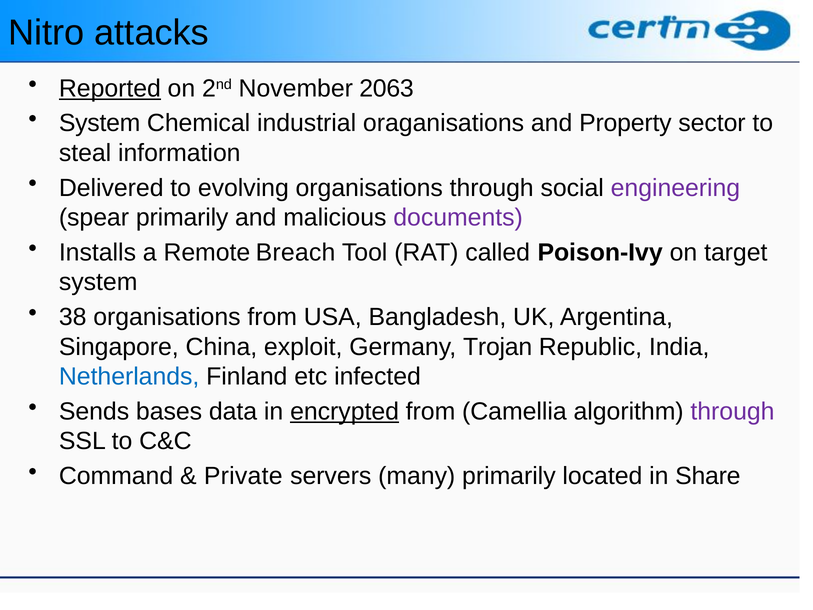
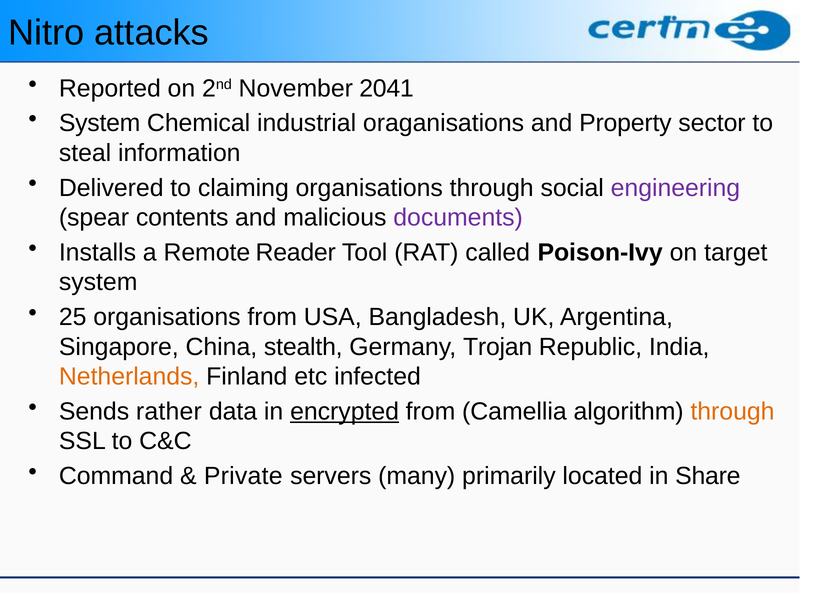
Reported underline: present -> none
2063: 2063 -> 2041
evolving: evolving -> claiming
spear primarily: primarily -> contents
Breach: Breach -> Reader
38: 38 -> 25
exploit: exploit -> stealth
Netherlands colour: blue -> orange
bases: bases -> rather
through at (732, 411) colour: purple -> orange
